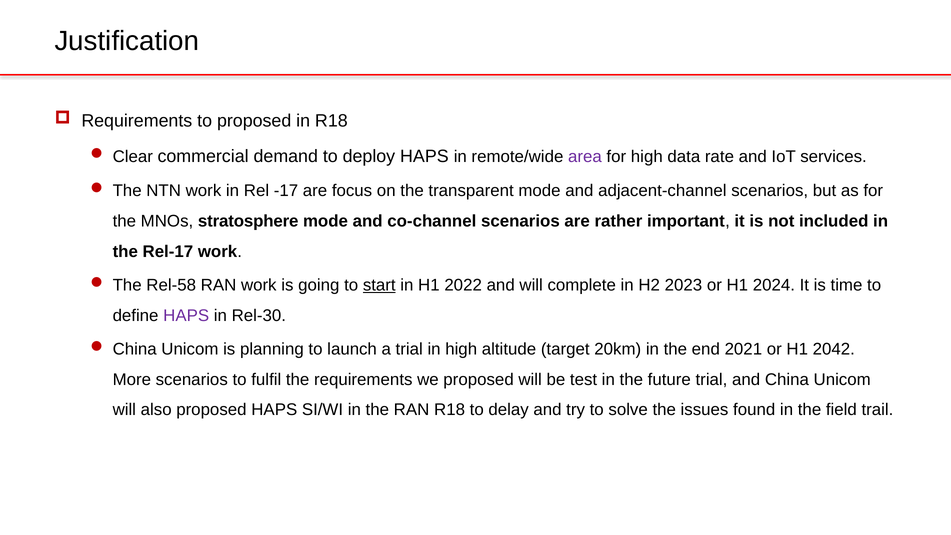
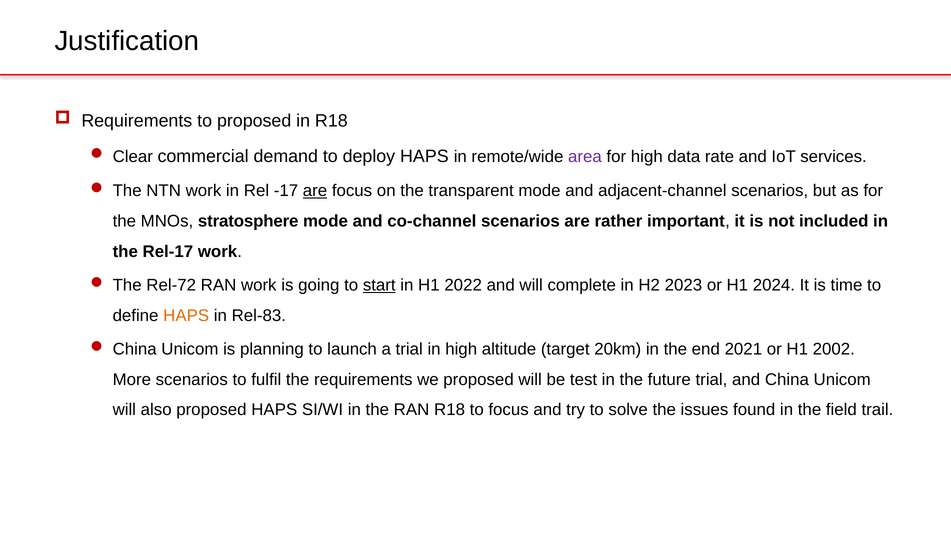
are at (315, 191) underline: none -> present
Rel-58: Rel-58 -> Rel-72
HAPS at (186, 315) colour: purple -> orange
Rel-30: Rel-30 -> Rel-83
2042: 2042 -> 2002
to delay: delay -> focus
